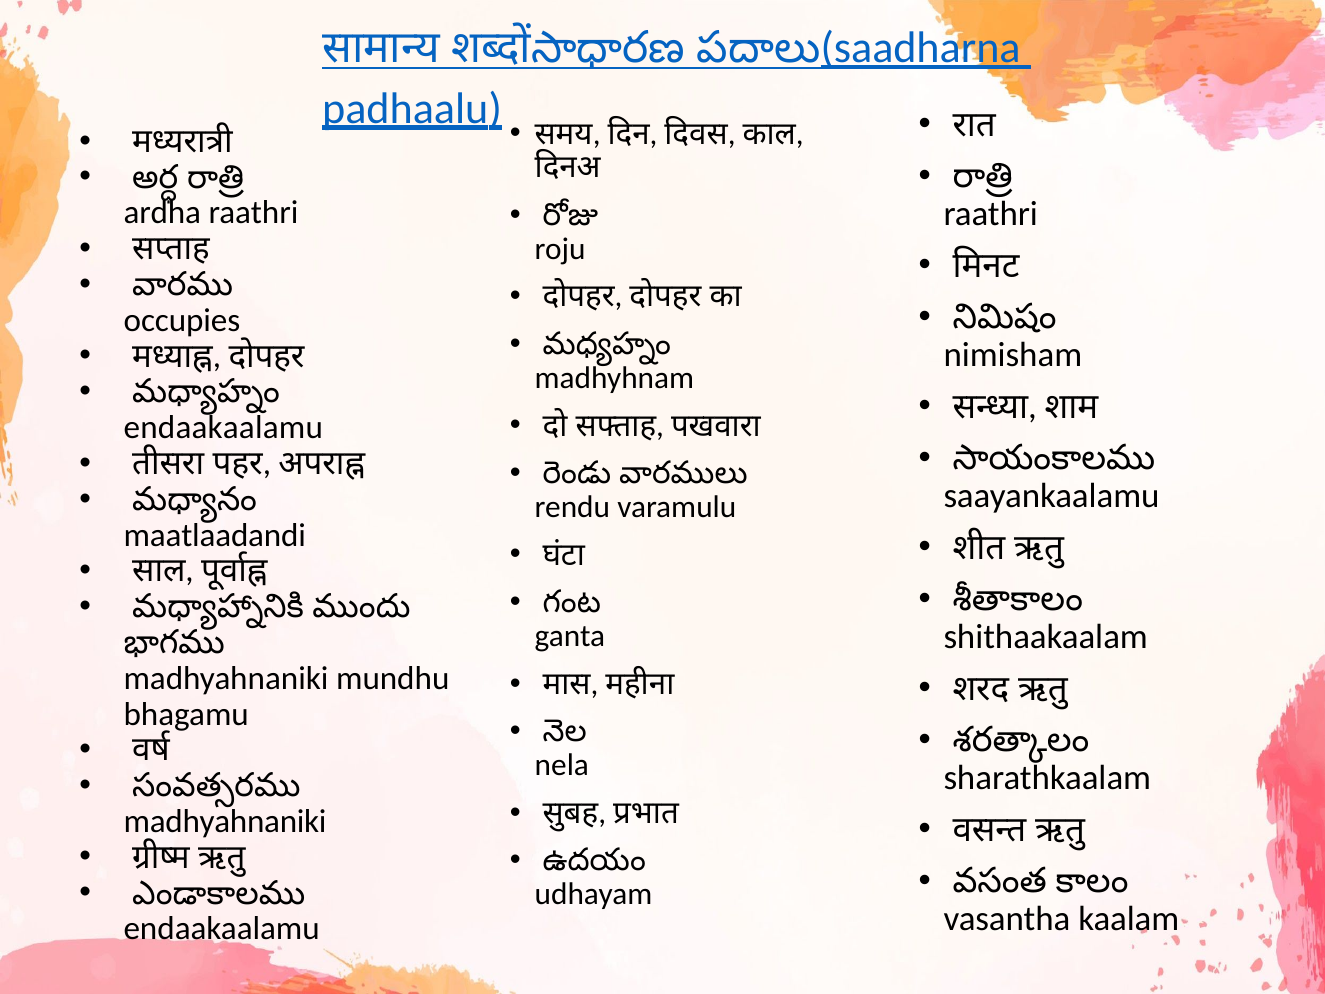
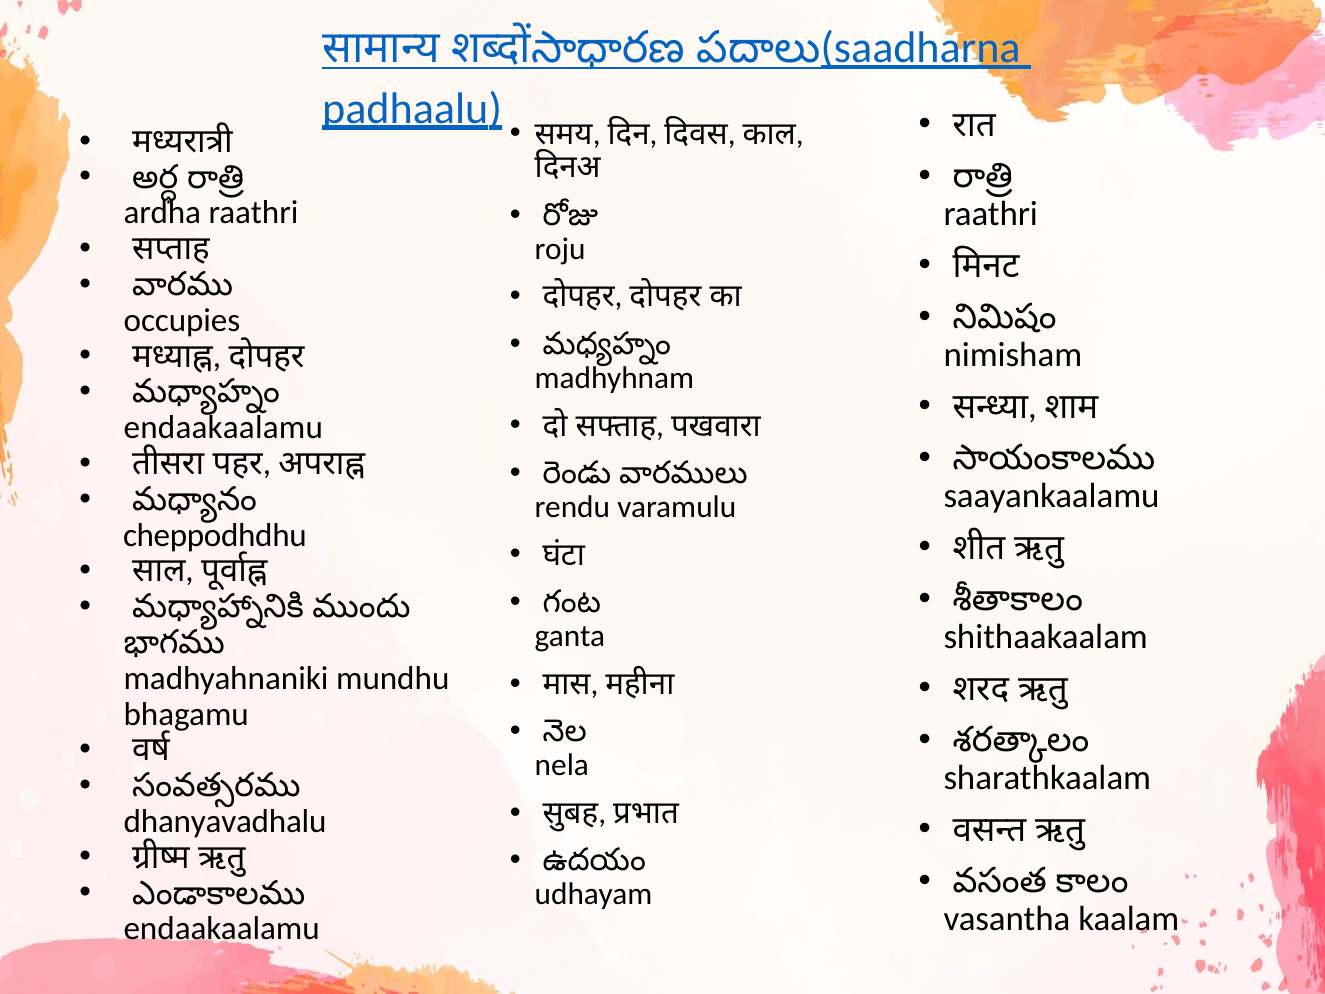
maatlaadandi: maatlaadandi -> cheppodhdhu
madhyahnaniki at (225, 821): madhyahnaniki -> dhanyavadhalu
